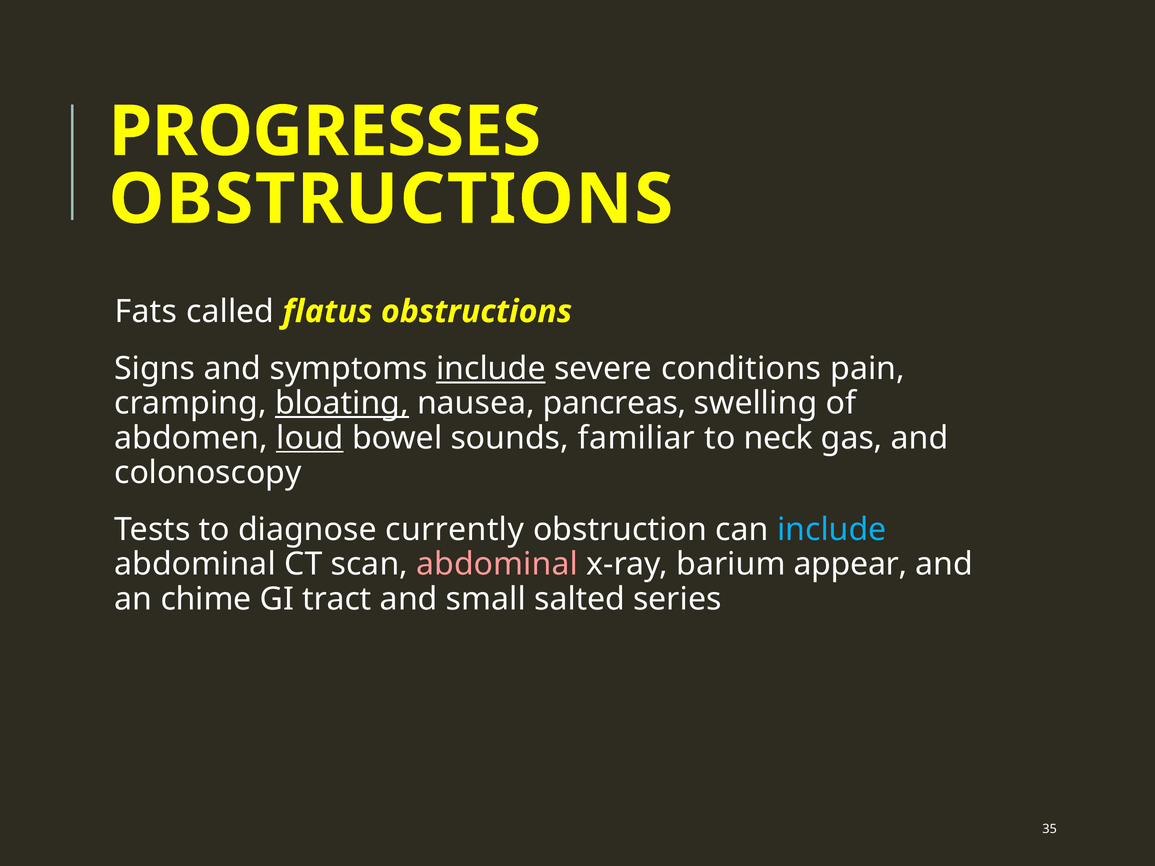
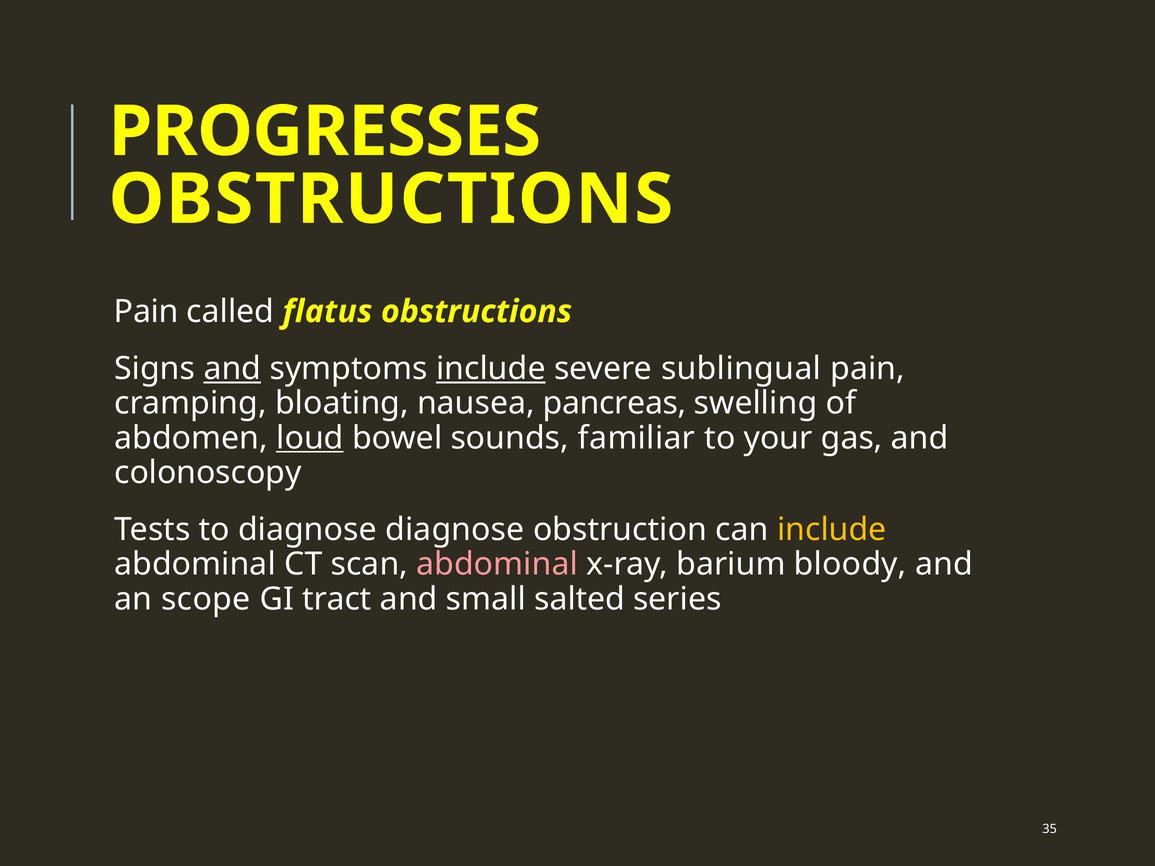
Fats at (146, 312): Fats -> Pain
and at (232, 369) underline: none -> present
conditions: conditions -> sublingual
bloating underline: present -> none
neck: neck -> your
diagnose currently: currently -> diagnose
include at (832, 530) colour: light blue -> yellow
appear: appear -> bloody
chime: chime -> scope
